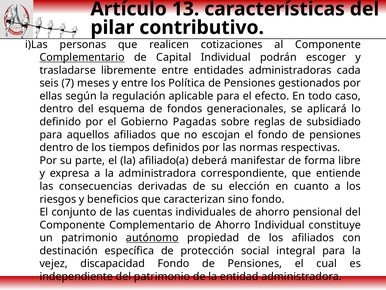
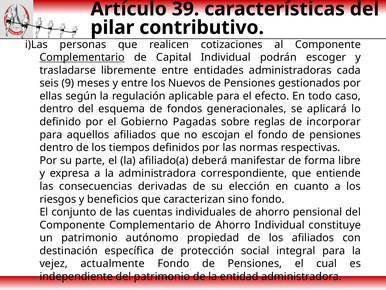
13: 13 -> 39
7: 7 -> 9
Política: Política -> Nuevos
subsidiado: subsidiado -> incorporar
autónomo underline: present -> none
discapacidad: discapacidad -> actualmente
